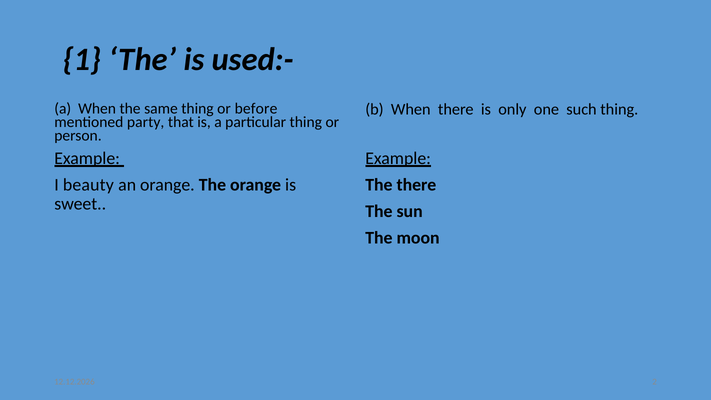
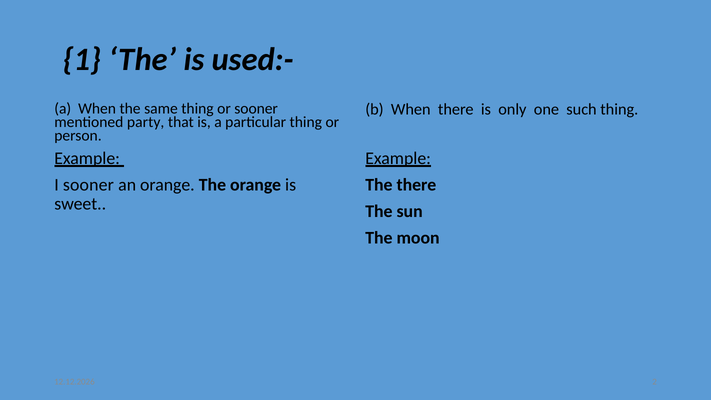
or before: before -> sooner
I beauty: beauty -> sooner
